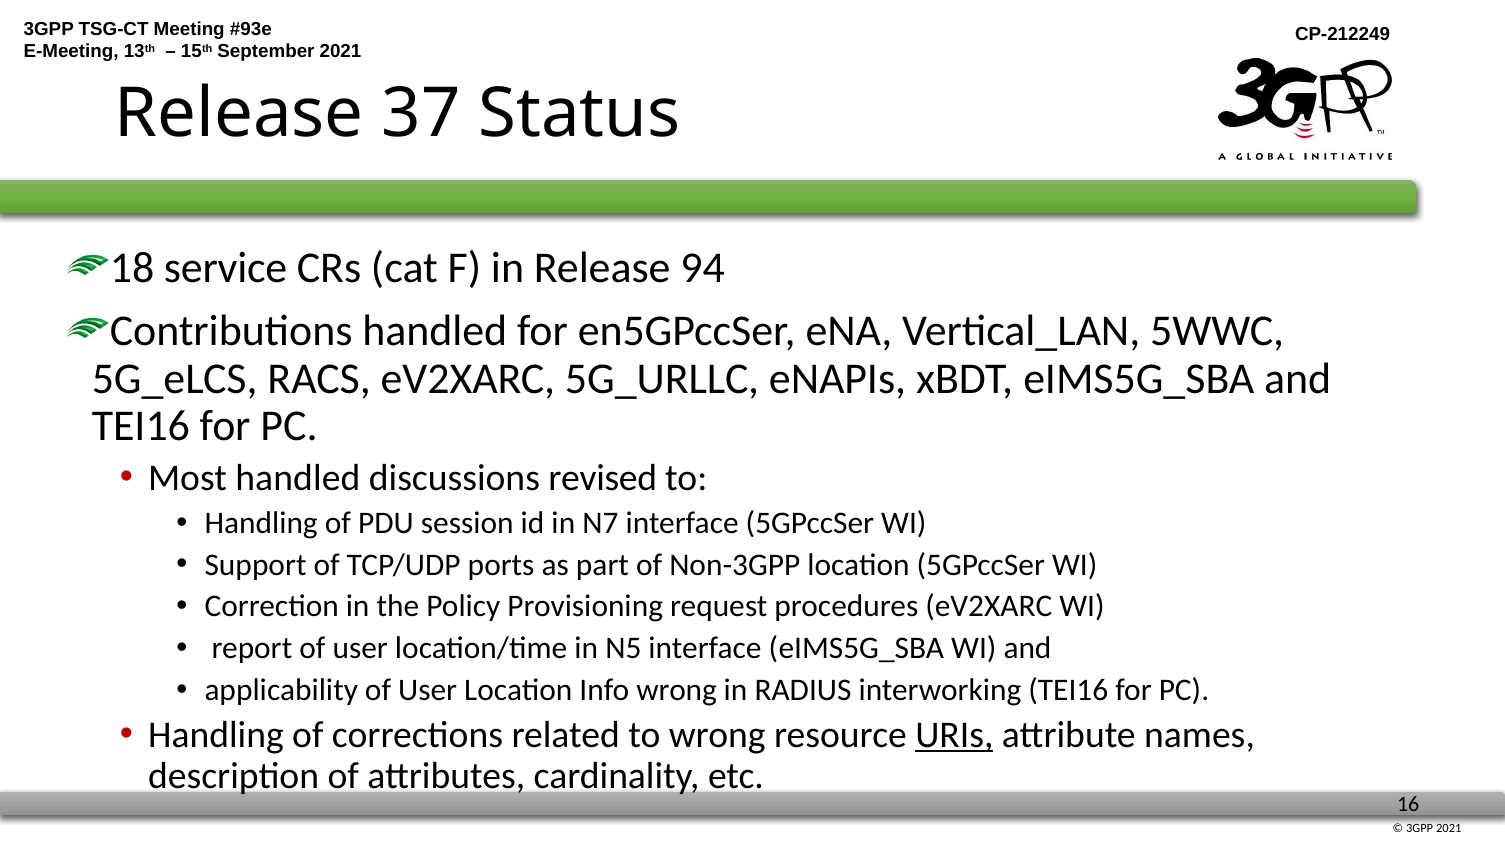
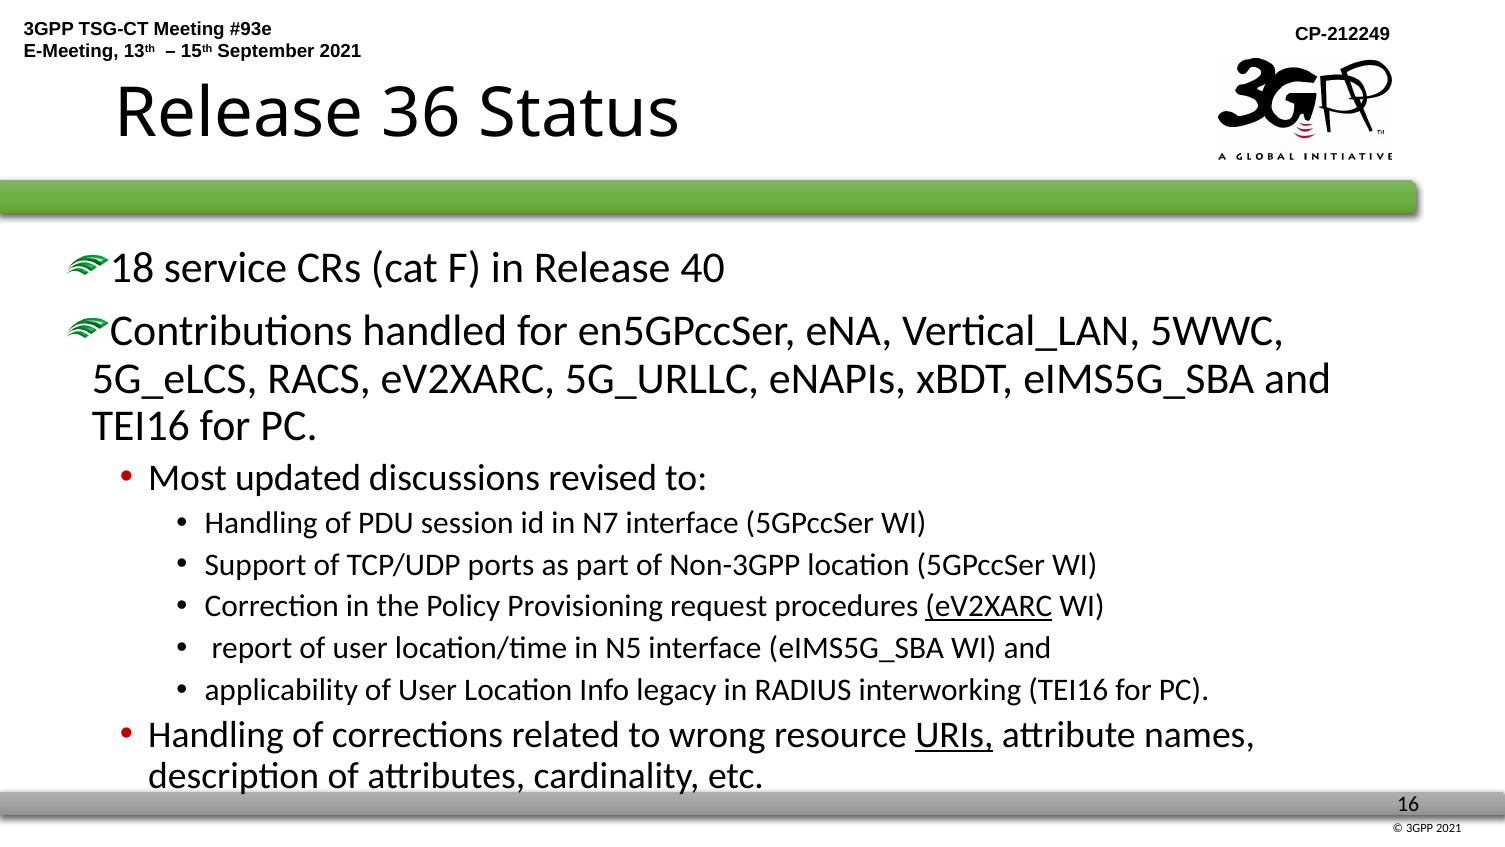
37: 37 -> 36
94: 94 -> 40
Most handled: handled -> updated
eV2XARC at (989, 606) underline: none -> present
Info wrong: wrong -> legacy
